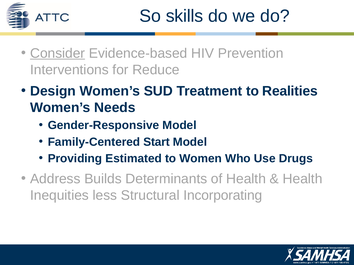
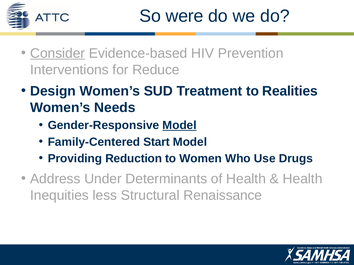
skills: skills -> were
Model at (180, 126) underline: none -> present
Estimated: Estimated -> Reduction
Builds: Builds -> Under
Incorporating: Incorporating -> Renaissance
